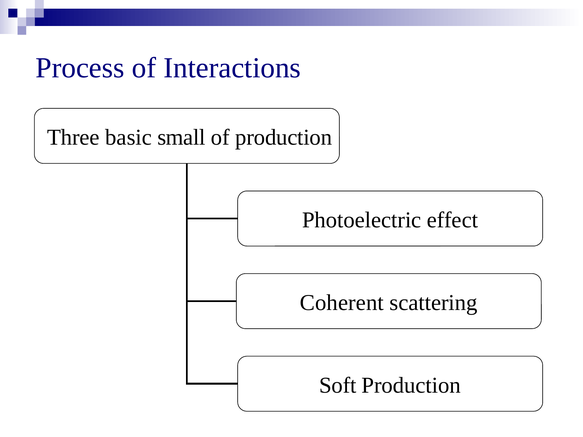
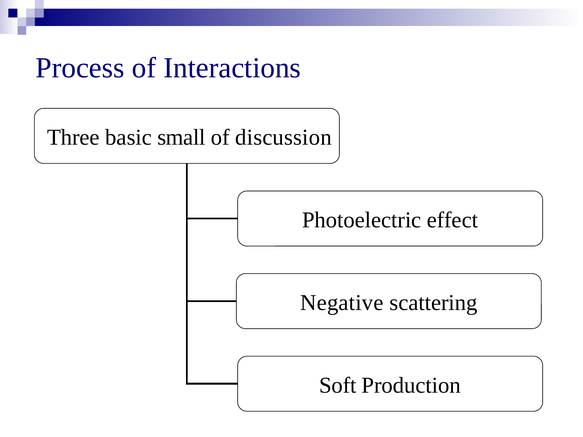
of production: production -> discussion
Coherent: Coherent -> Negative
